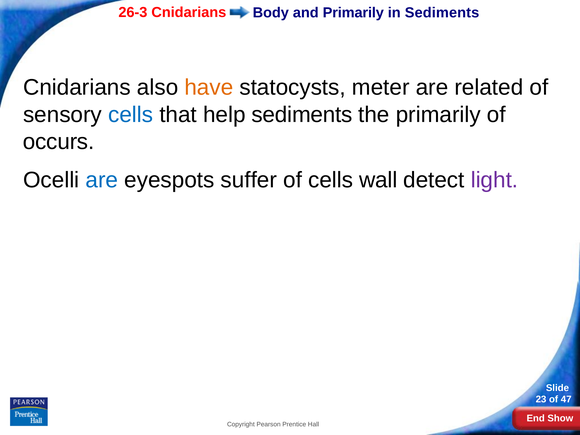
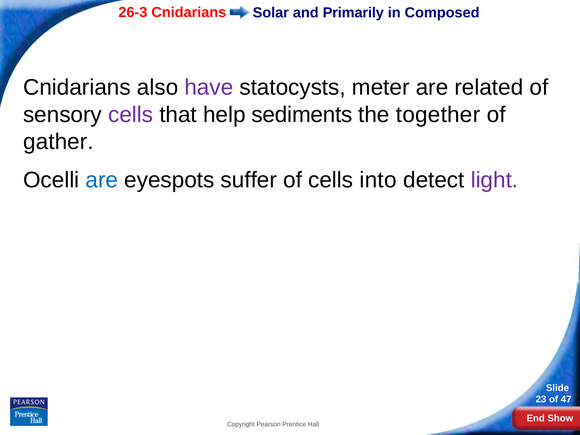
Body: Body -> Solar
in Sediments: Sediments -> Composed
have colour: orange -> purple
cells at (131, 115) colour: blue -> purple
the primarily: primarily -> together
occurs: occurs -> gather
wall: wall -> into
